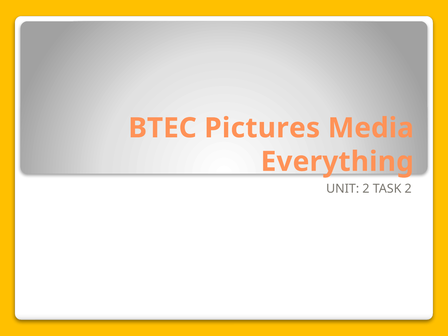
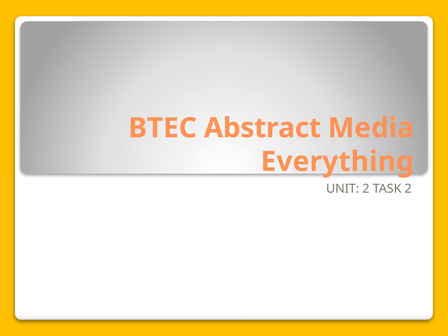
Pictures: Pictures -> Abstract
